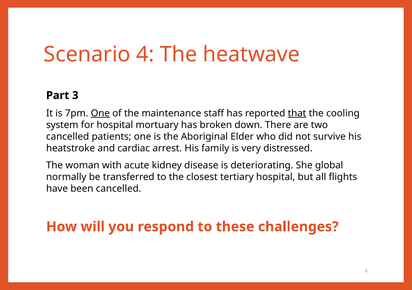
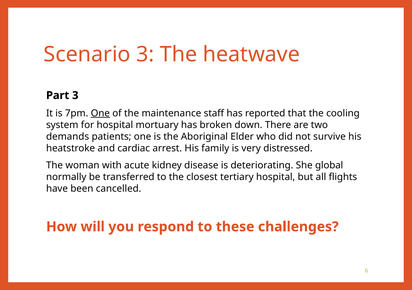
Scenario 4: 4 -> 3
that underline: present -> none
cancelled at (68, 137): cancelled -> demands
